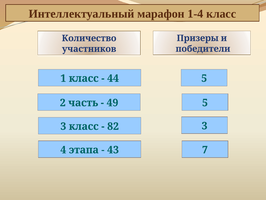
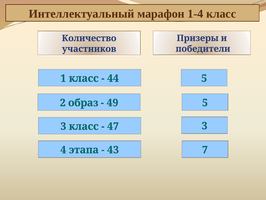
часть: часть -> образ
82: 82 -> 47
